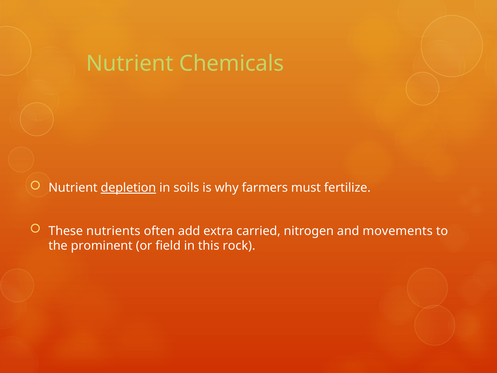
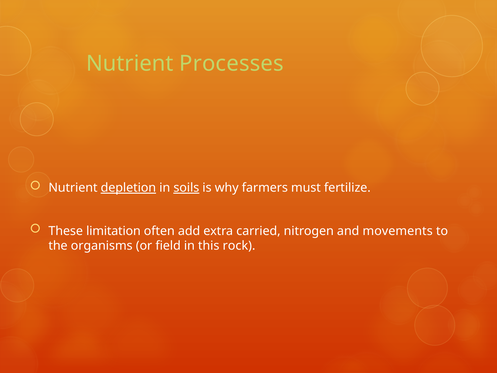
Chemicals: Chemicals -> Processes
soils underline: none -> present
nutrients: nutrients -> limitation
prominent: prominent -> organisms
